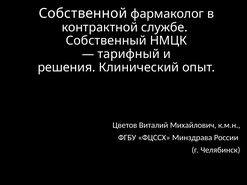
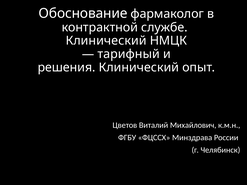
Собственной: Собственной -> Обоснование
Собственный at (106, 41): Собственный -> Клинический
